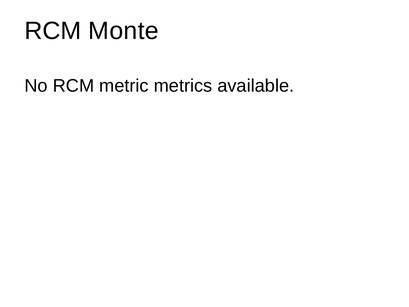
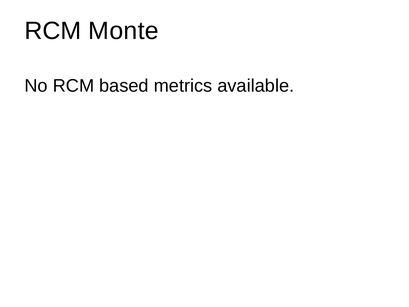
metric: metric -> based
